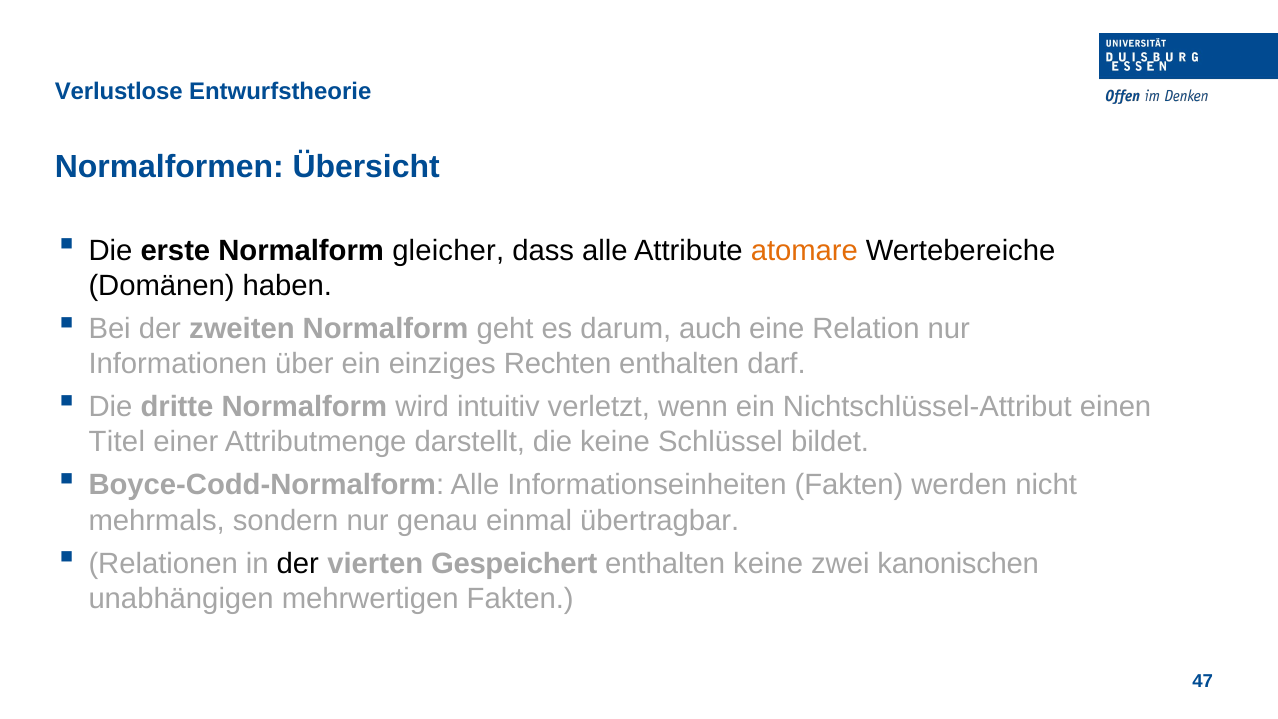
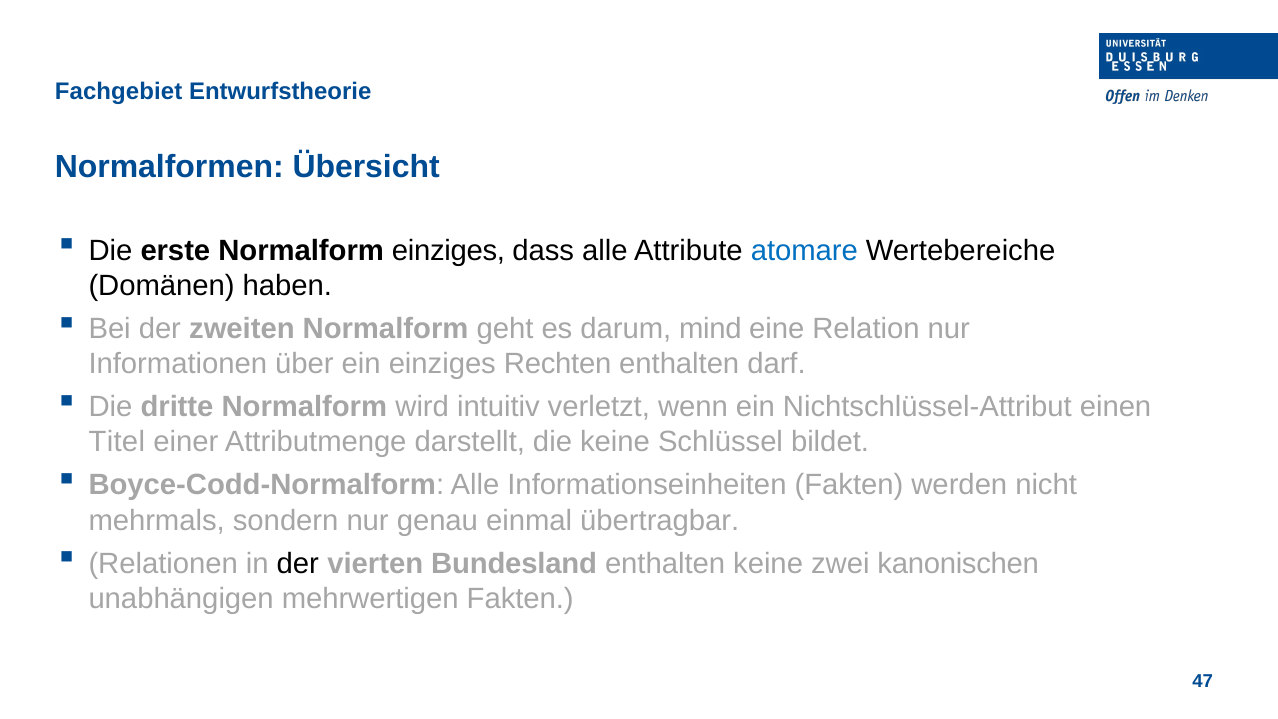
Verlustlose: Verlustlose -> Fachgebiet
Normalform gleicher: gleicher -> einziges
atomare colour: orange -> blue
auch: auch -> mind
Gespeichert: Gespeichert -> Bundesland
